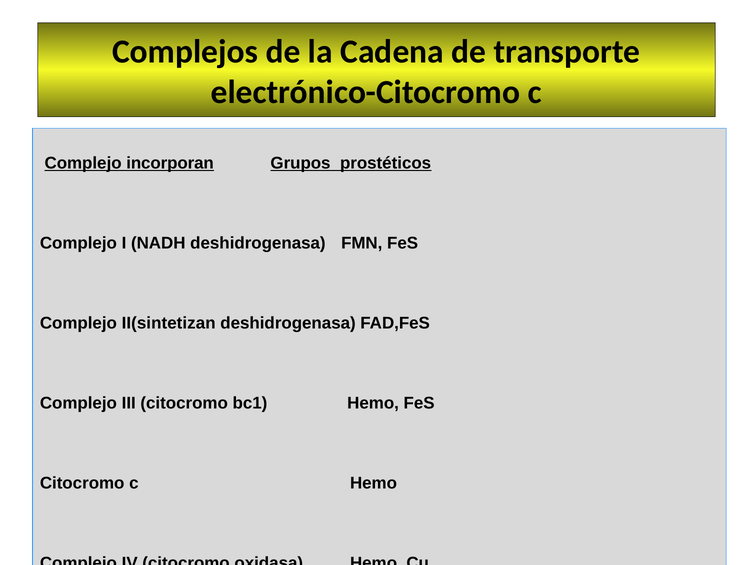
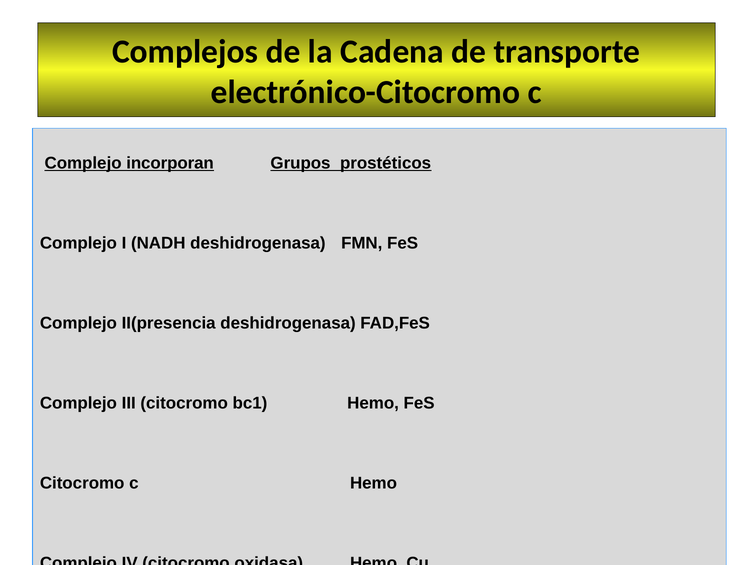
II(sintetizan: II(sintetizan -> II(presencia
